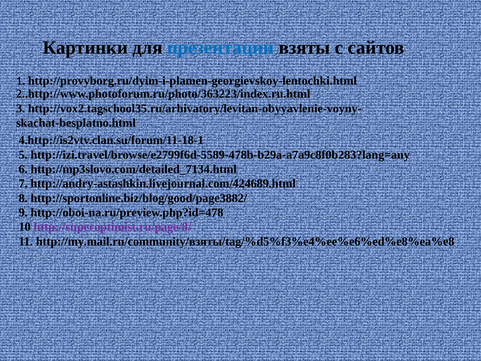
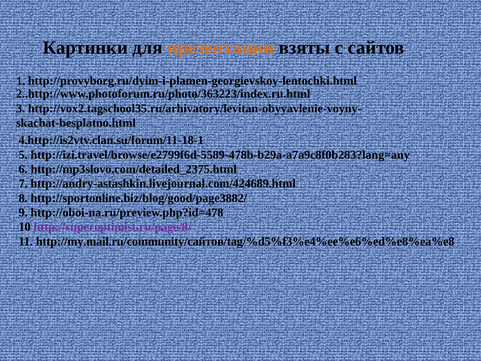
презентации colour: blue -> orange
http://mp3slovo.com/detailed_7134.html: http://mp3slovo.com/detailed_7134.html -> http://mp3slovo.com/detailed_2375.html
http://my.mail.ru/community/взяты/tag/%d5%f3%e4%ee%e6%ed%e8%ea%e8: http://my.mail.ru/community/взяты/tag/%d5%f3%e4%ee%e6%ed%e8%ea%e8 -> http://my.mail.ru/community/сайтов/tag/%d5%f3%e4%ee%e6%ed%e8%ea%e8
